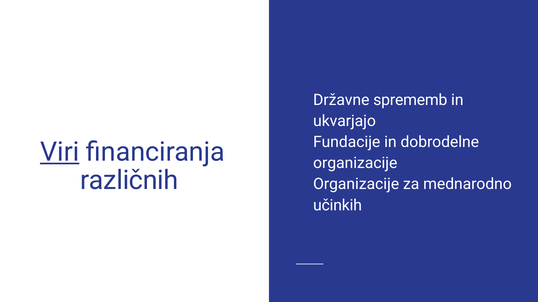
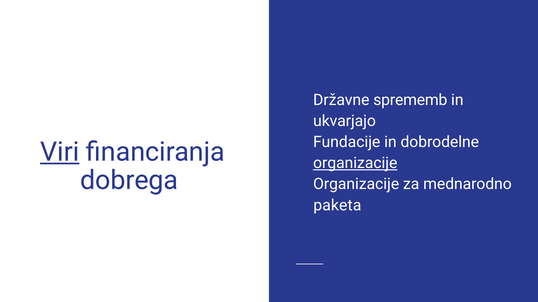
organizacije underline: none -> present
različnih: različnih -> dobrega
učinkih: učinkih -> paketa
